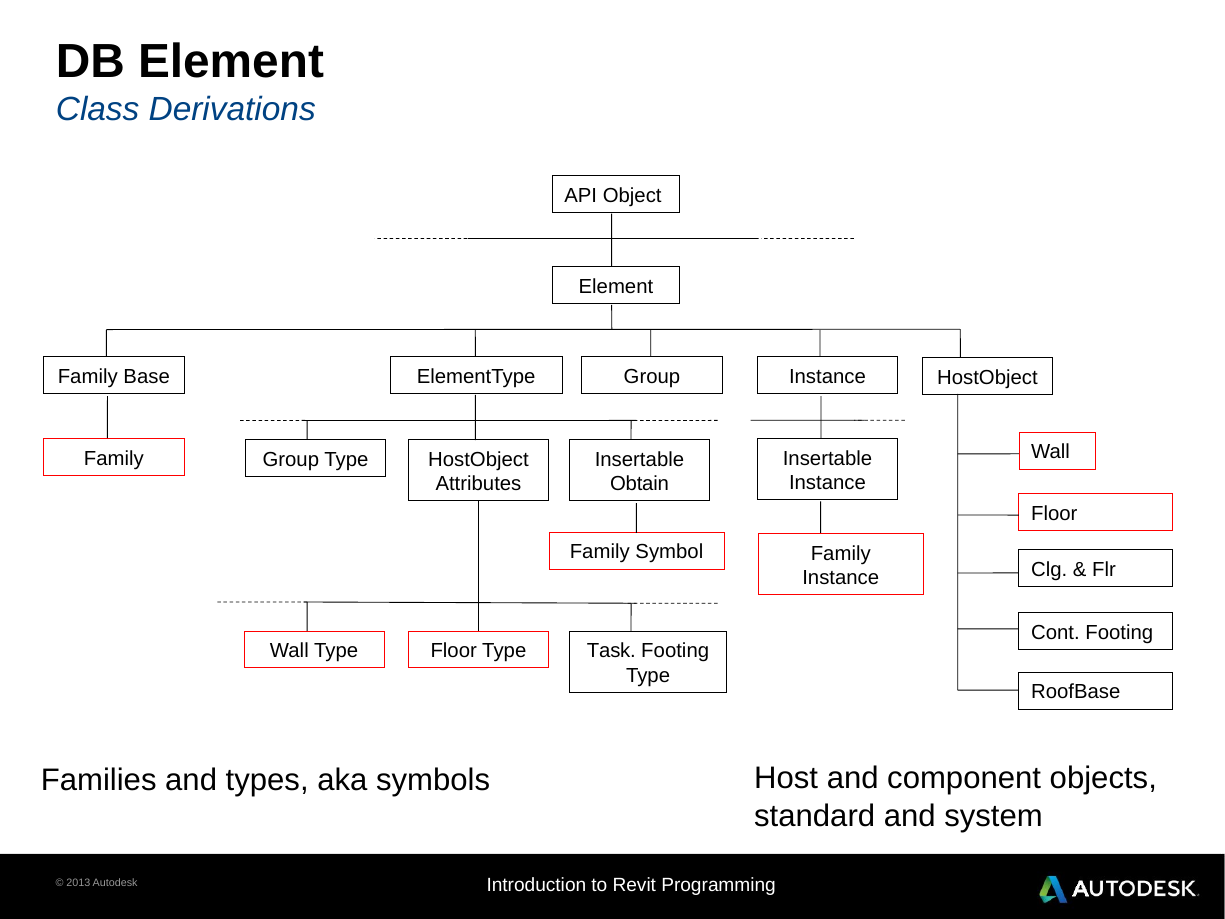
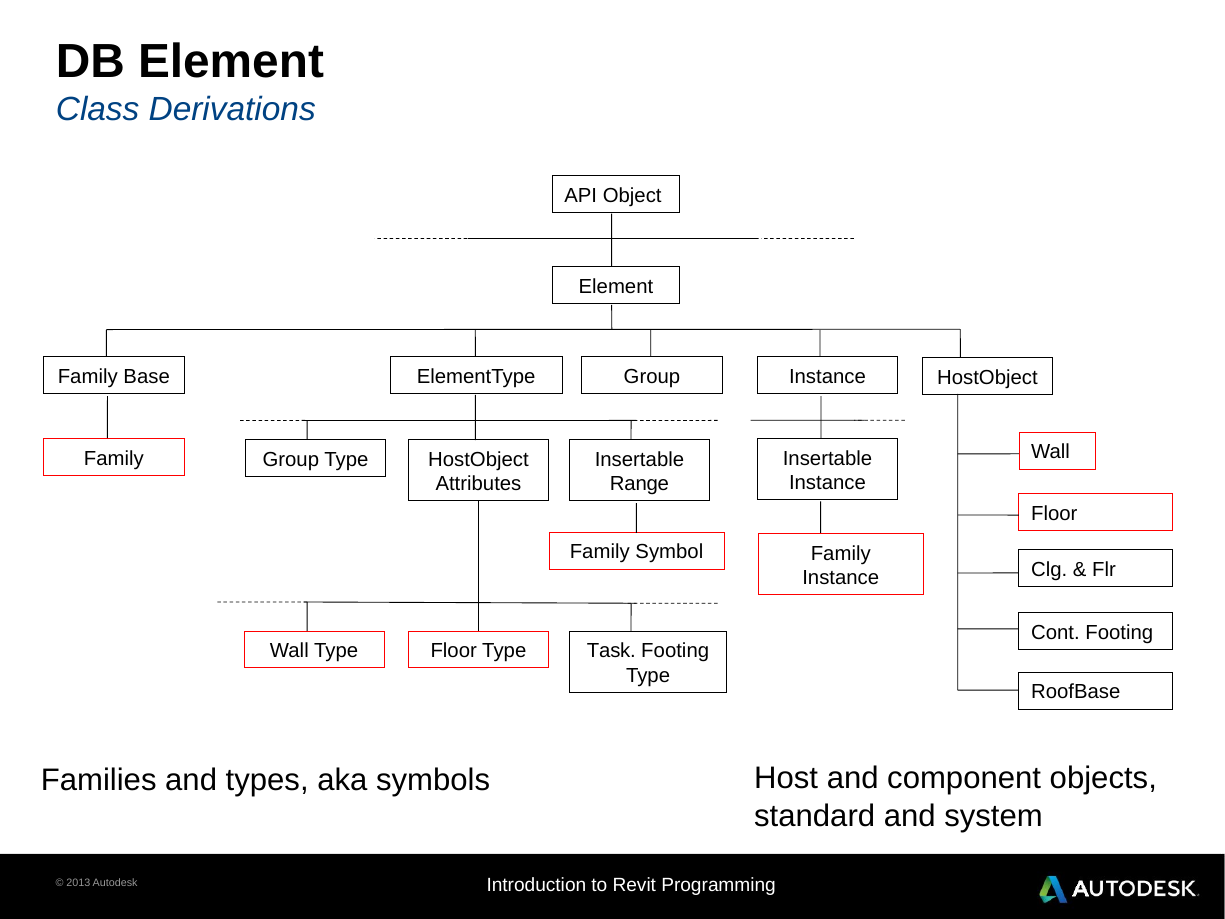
Obtain: Obtain -> Range
